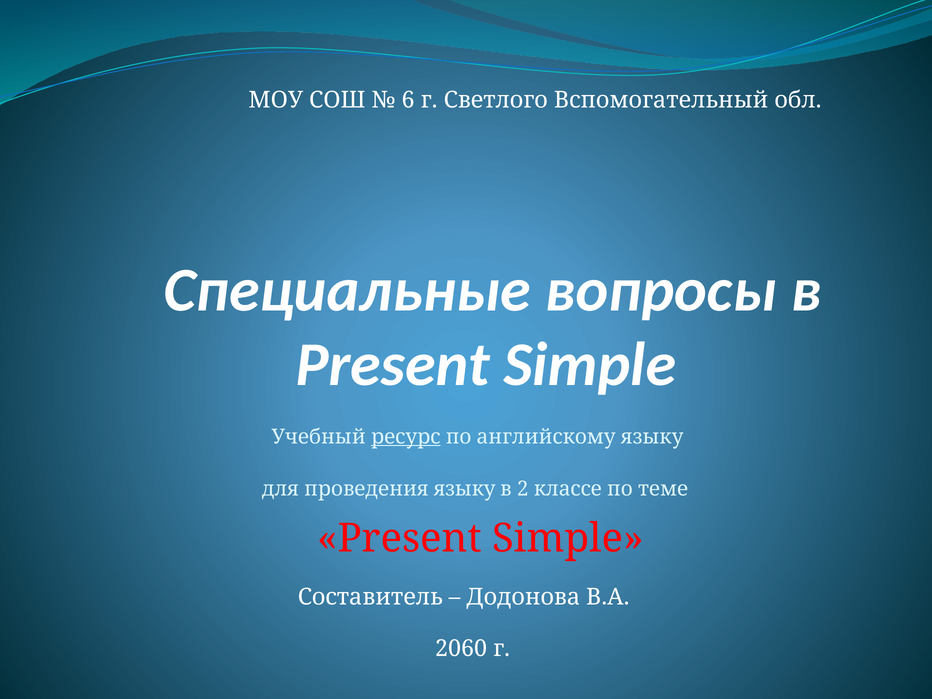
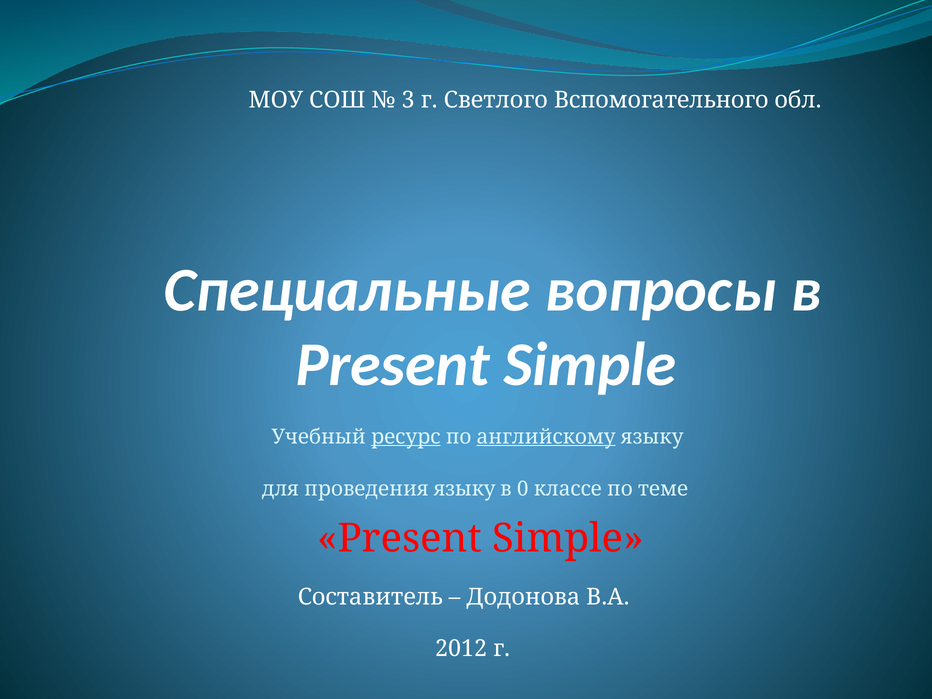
6: 6 -> 3
Вспомогательный: Вспомогательный -> Вспомогательного
английскому underline: none -> present
2: 2 -> 0
2060: 2060 -> 2012
